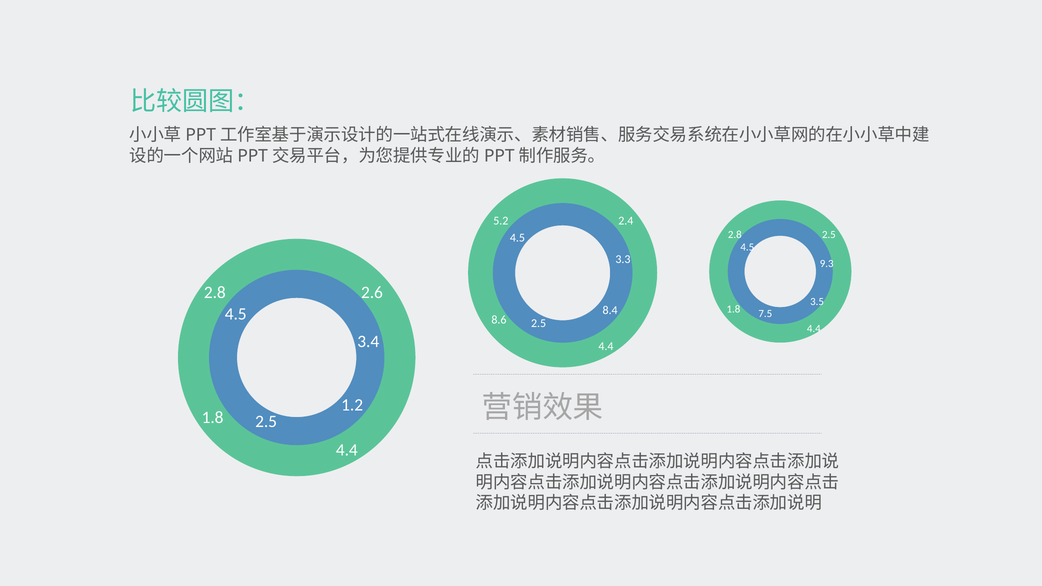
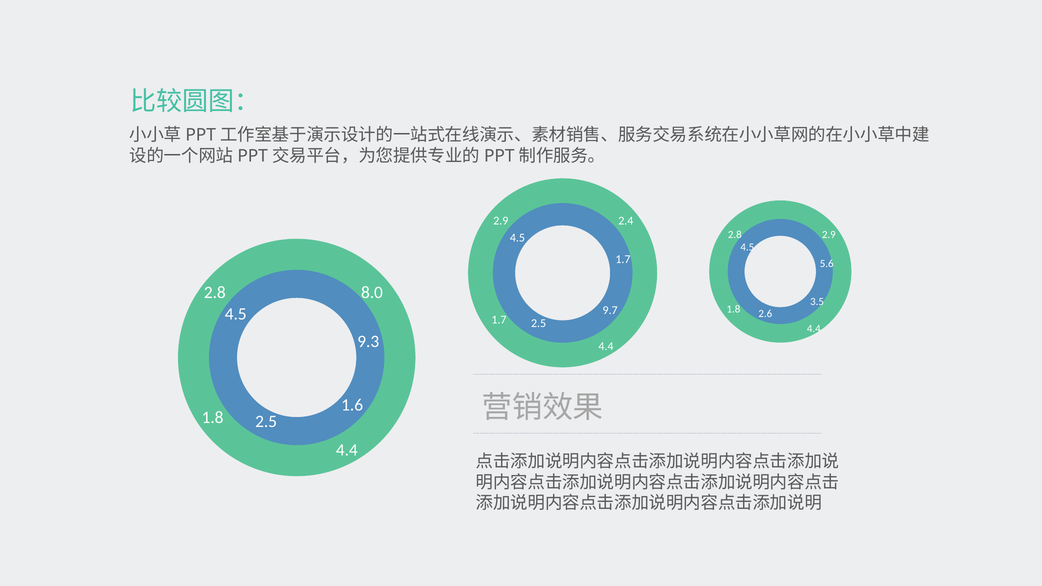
5.2 at (501, 221): 5.2 -> 2.9
2.8 2.5: 2.5 -> 2.9
3.3 at (623, 260): 3.3 -> 1.7
9.3: 9.3 -> 5.6
2.6: 2.6 -> 8.0
8.4: 8.4 -> 9.7
7.5: 7.5 -> 2.6
8.6 at (499, 320): 8.6 -> 1.7
3.4: 3.4 -> 9.3
1.2: 1.2 -> 1.6
